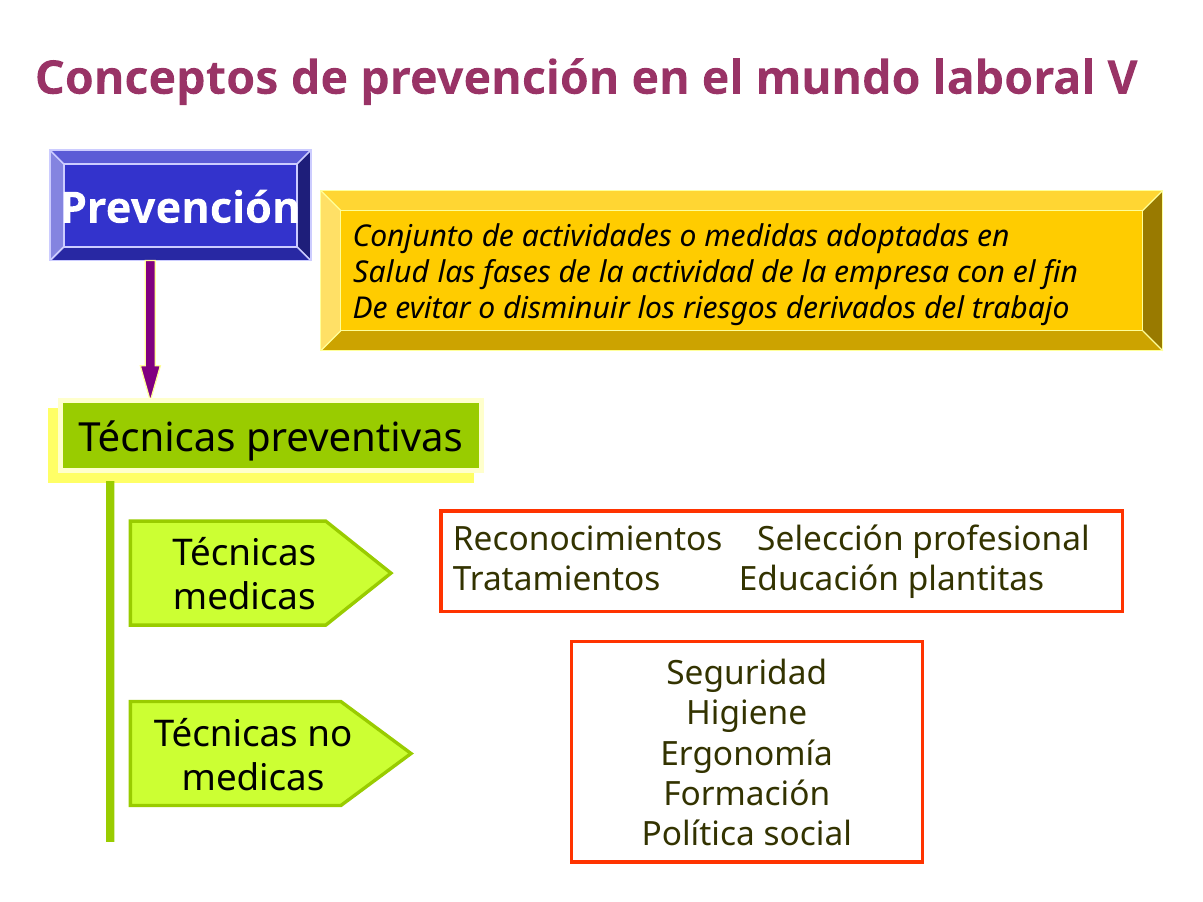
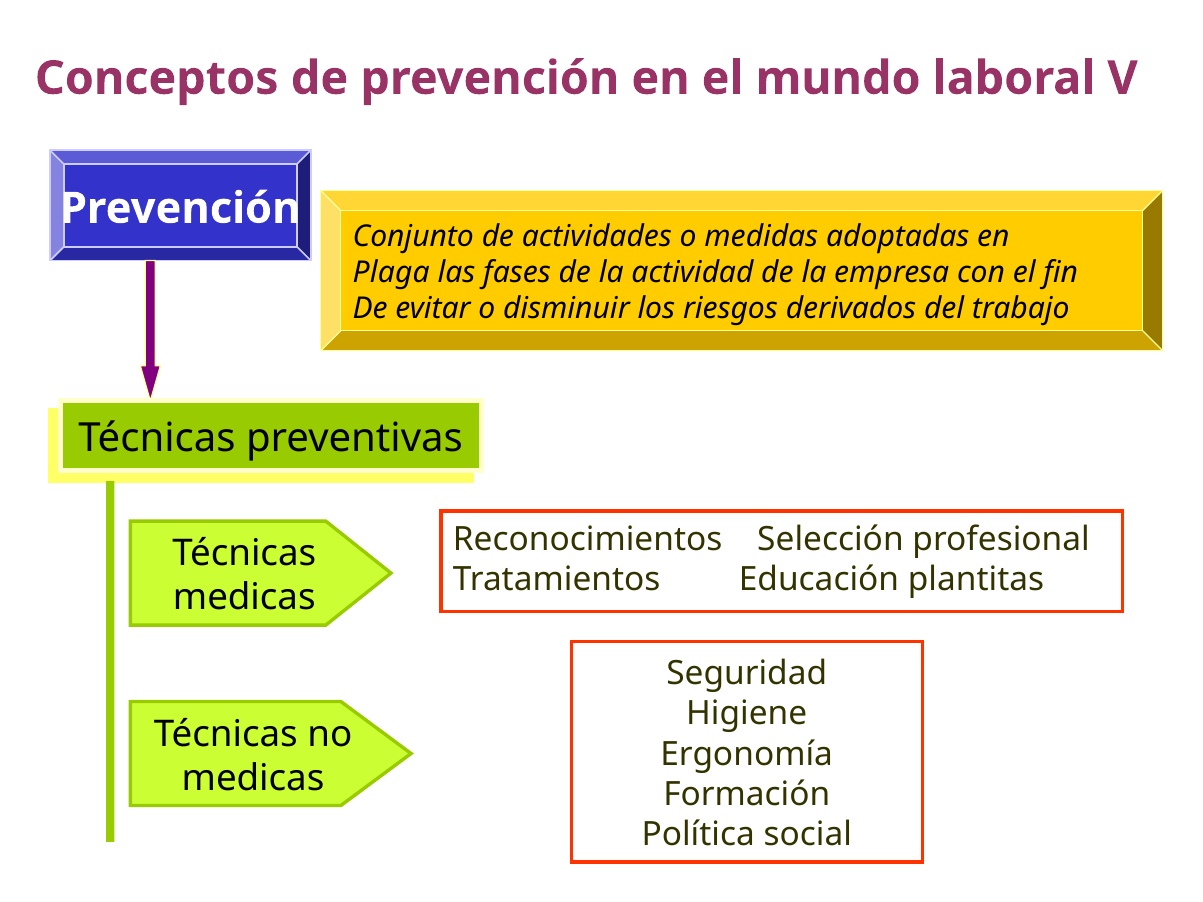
Salud: Salud -> Plaga
